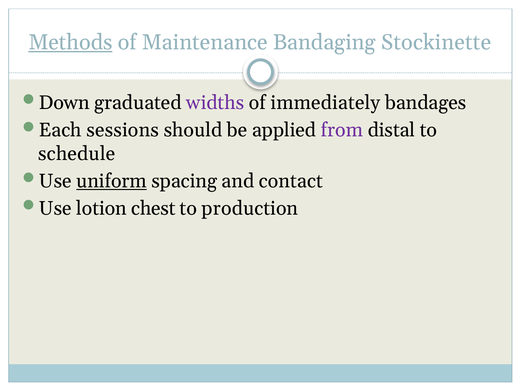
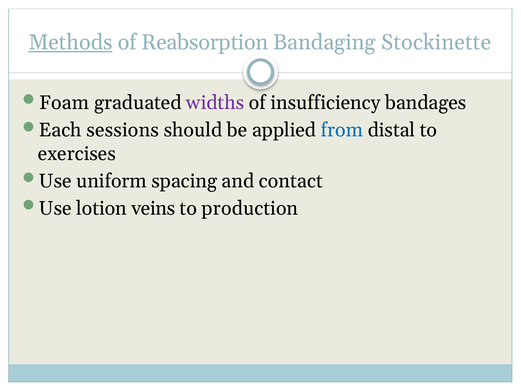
Maintenance: Maintenance -> Reabsorption
Down: Down -> Foam
immediately: immediately -> insufficiency
from colour: purple -> blue
schedule: schedule -> exercises
uniform underline: present -> none
chest: chest -> veins
